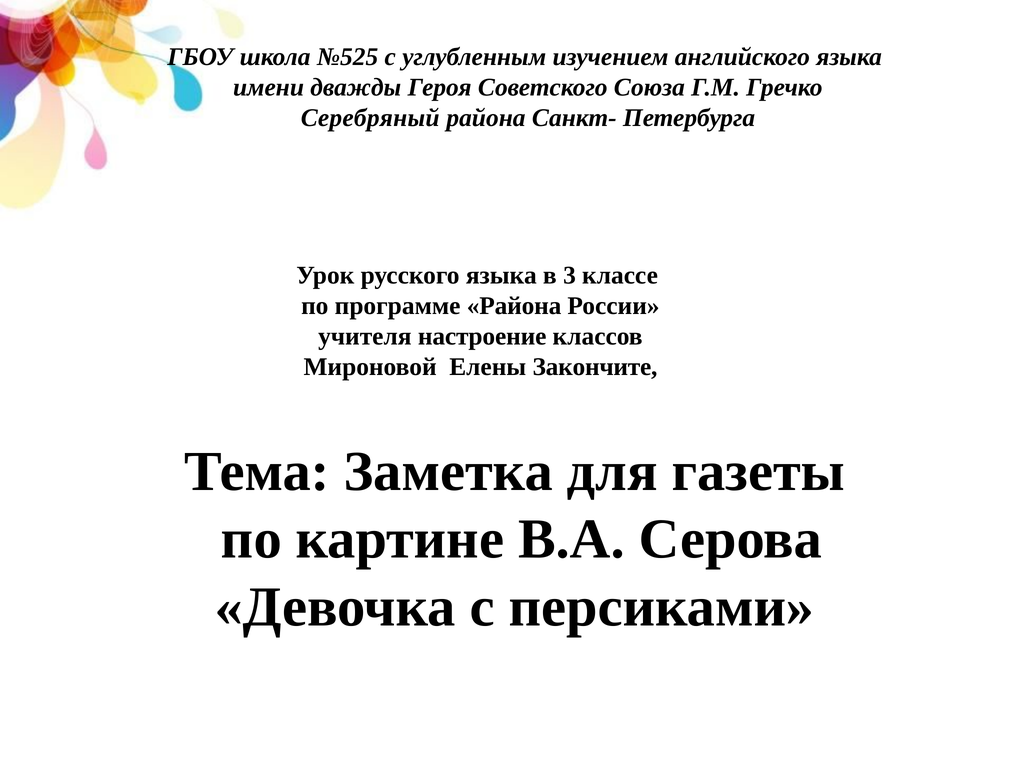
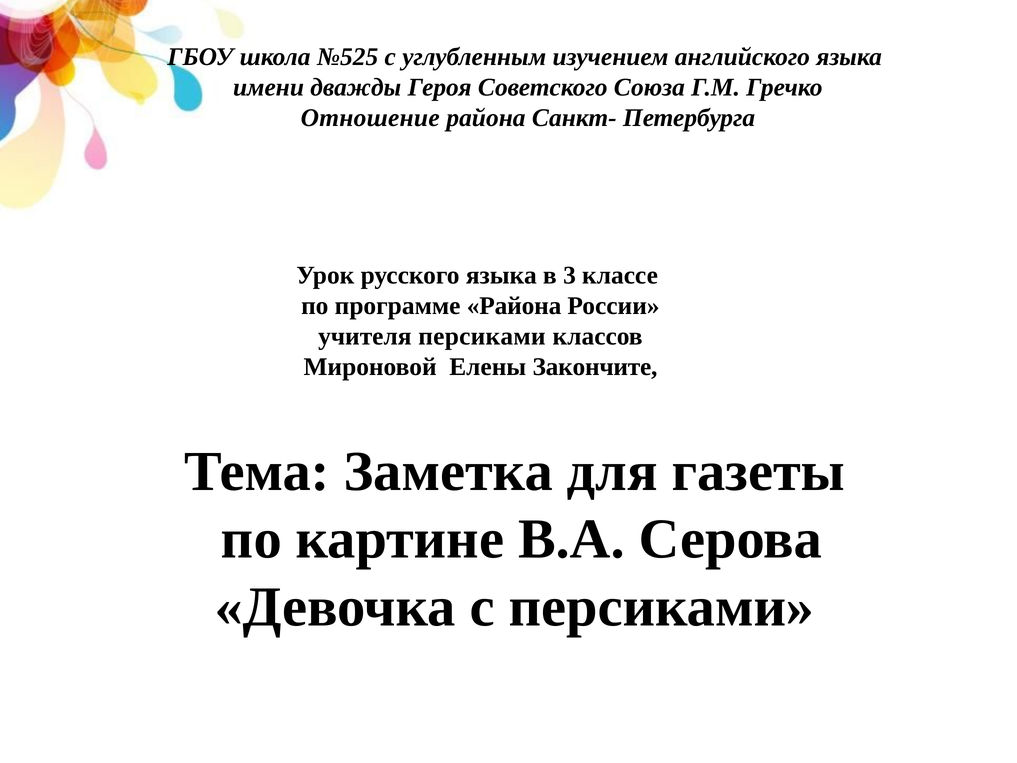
Серебряный: Серебряный -> Отношение
учителя настроение: настроение -> персиками
